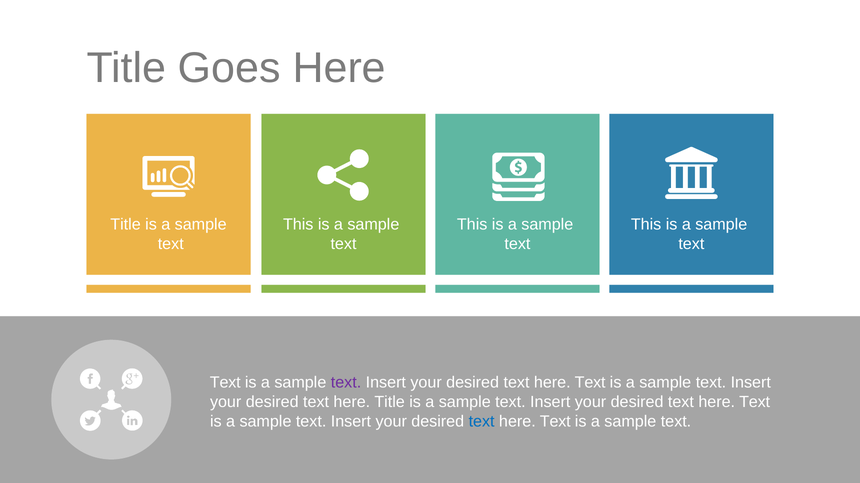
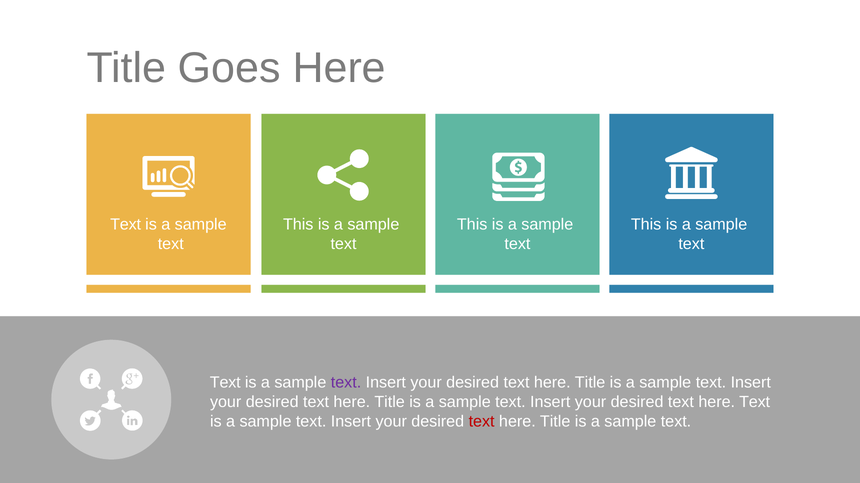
Title at (126, 225): Title -> Text
Text at (590, 383): Text -> Title
text at (482, 422) colour: blue -> red
Text at (555, 422): Text -> Title
